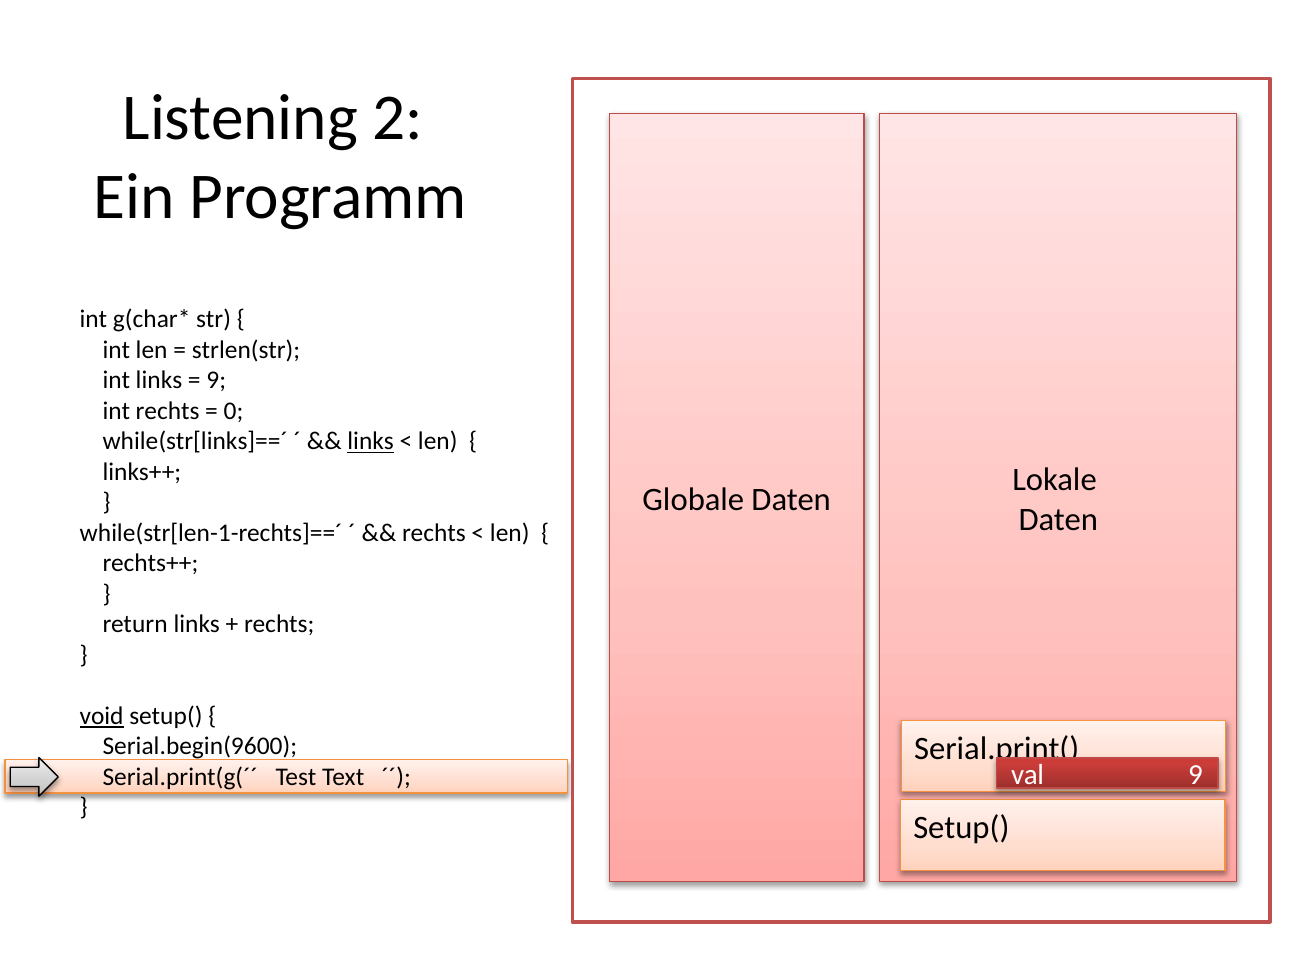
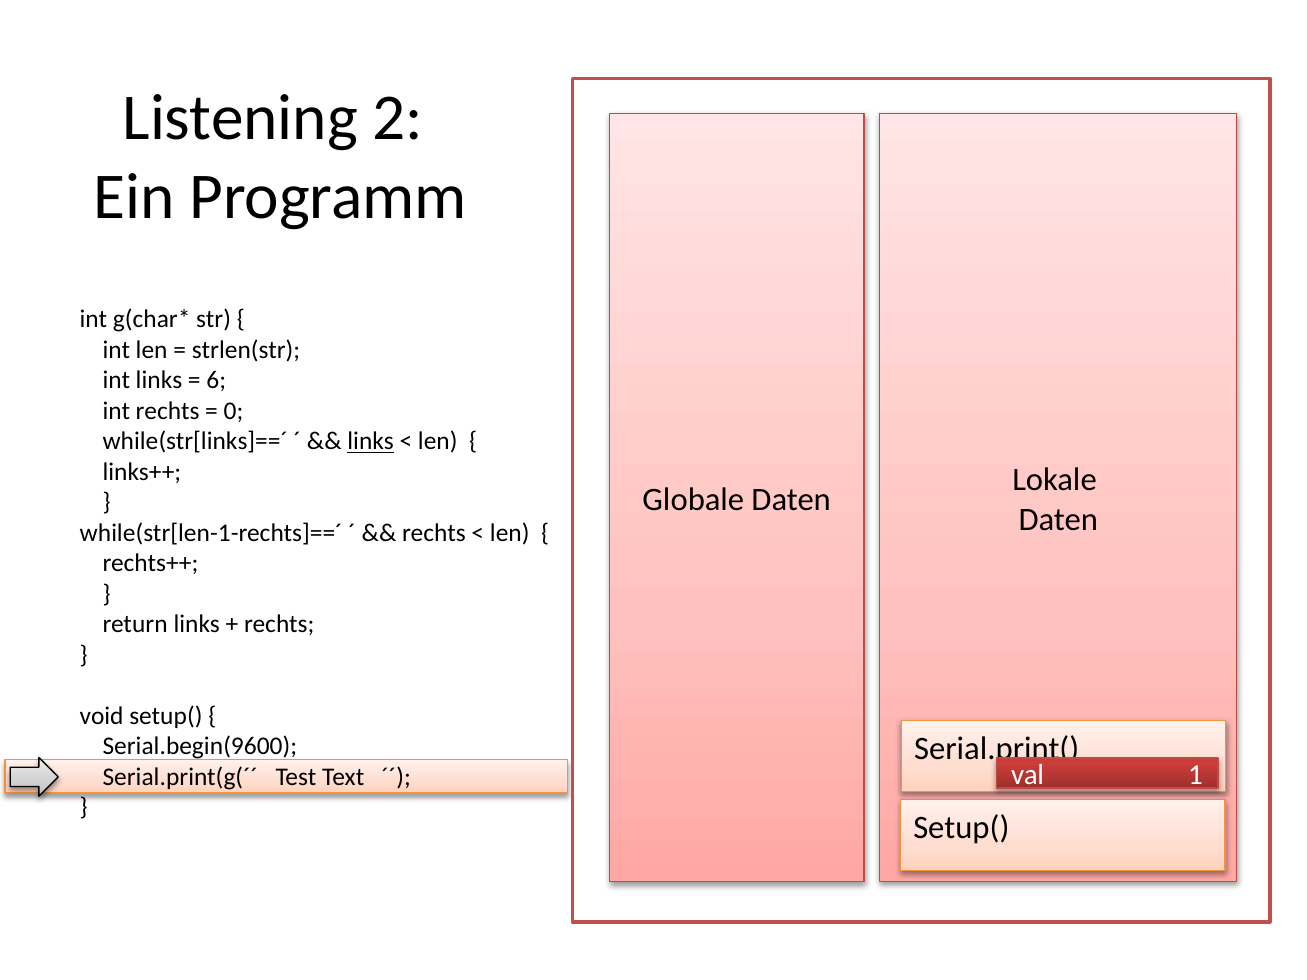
9 at (216, 380): 9 -> 6
void underline: present -> none
val 9: 9 -> 1
